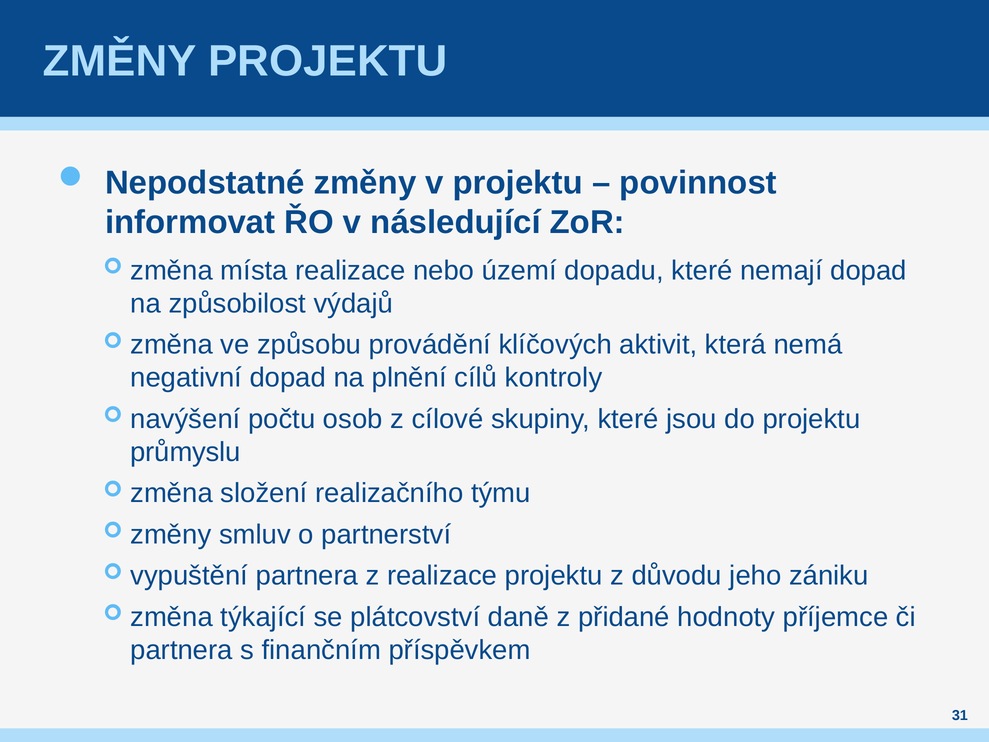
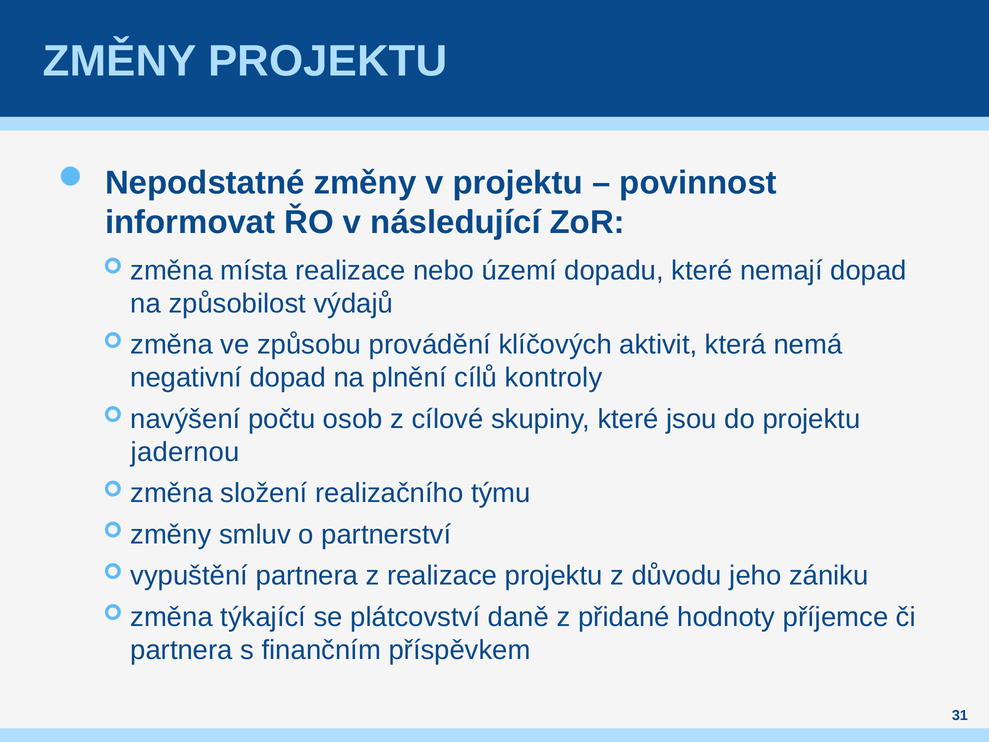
průmyslu: průmyslu -> jadernou
